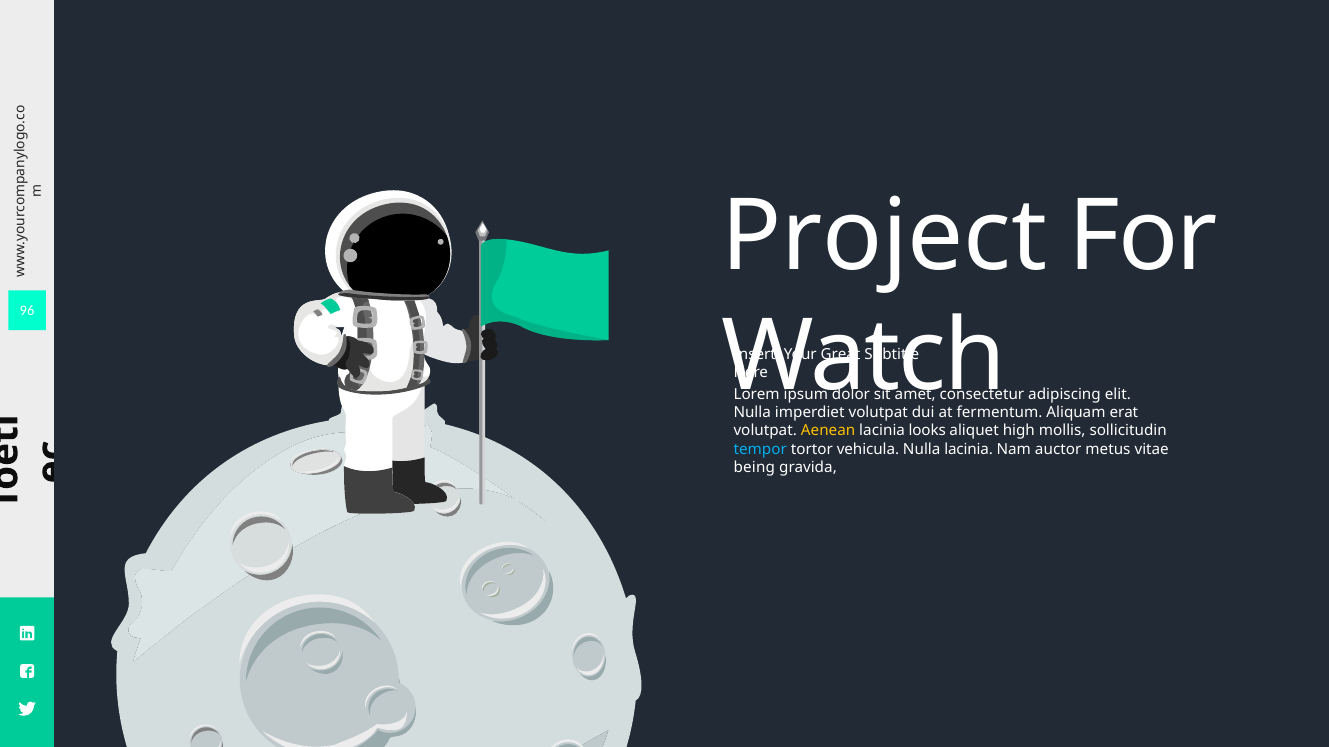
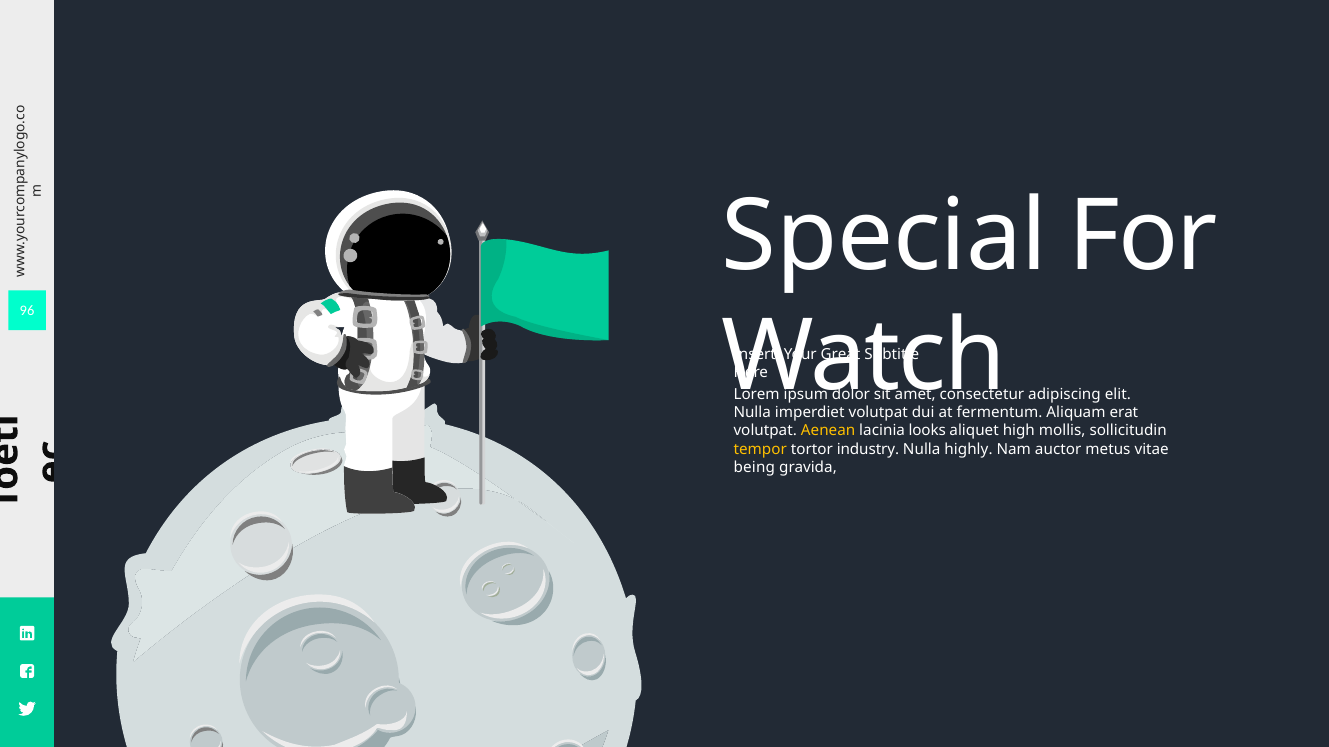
Project: Project -> Special
tempor colour: light blue -> yellow
vehicula: vehicula -> industry
Nulla lacinia: lacinia -> highly
